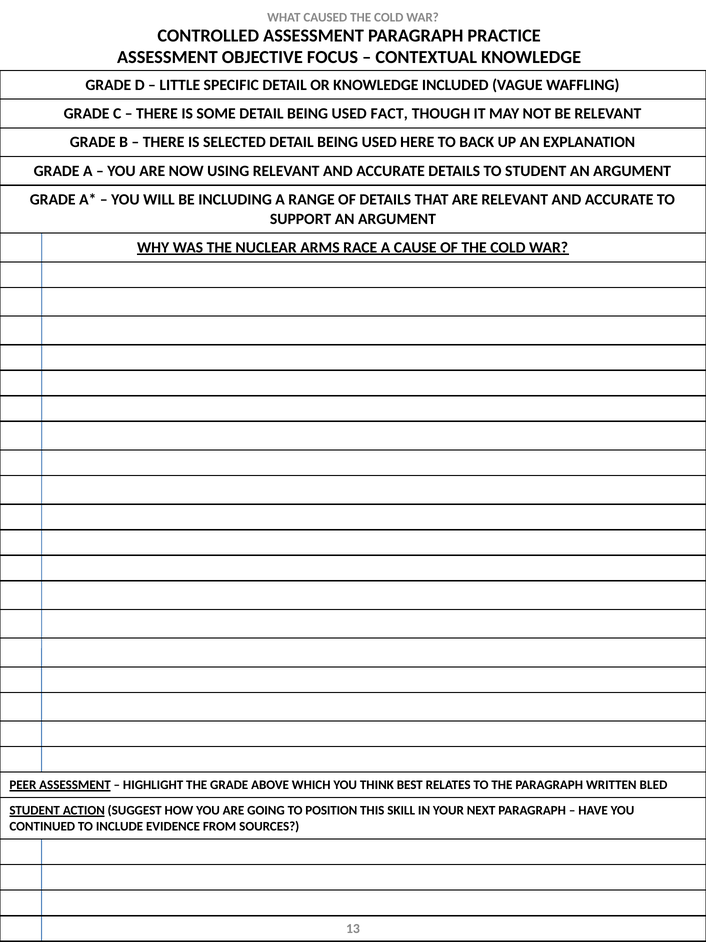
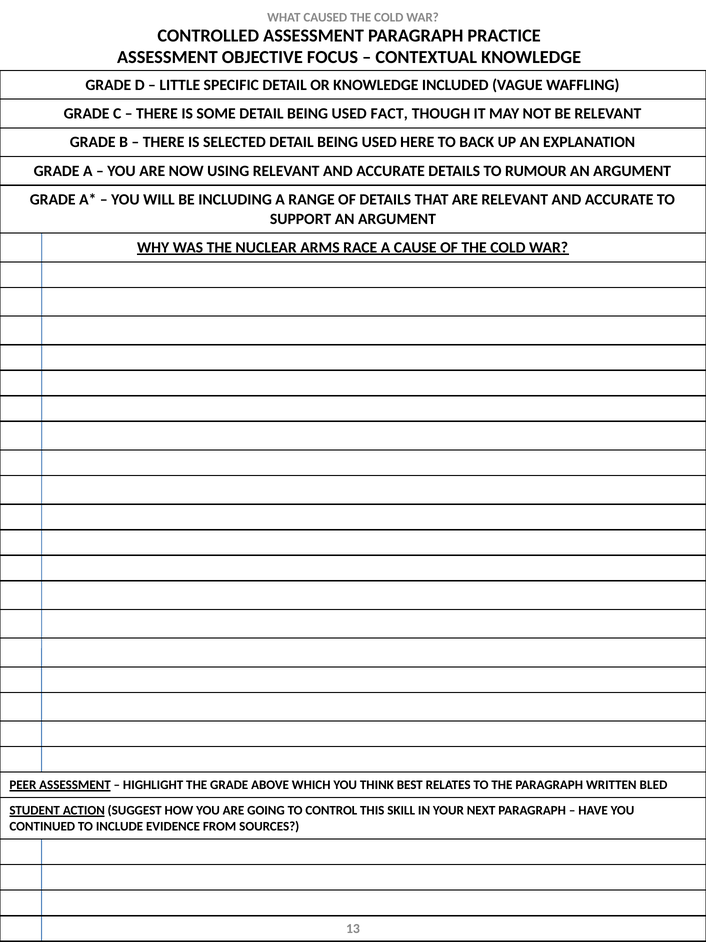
TO STUDENT: STUDENT -> RUMOUR
POSITION: POSITION -> CONTROL
